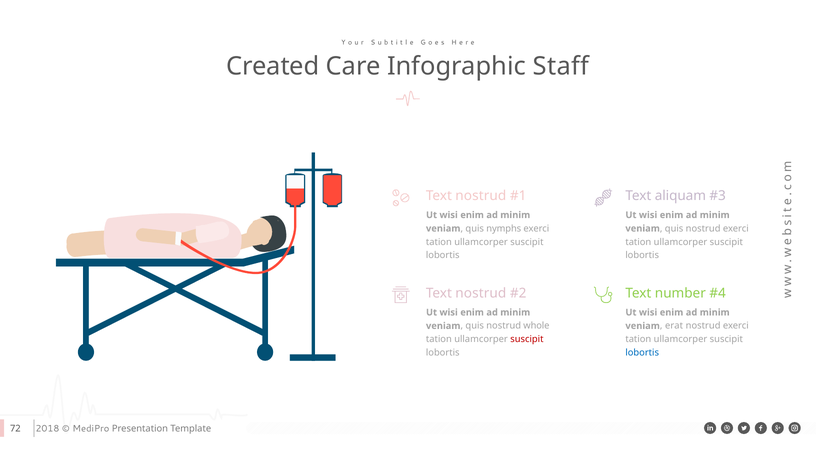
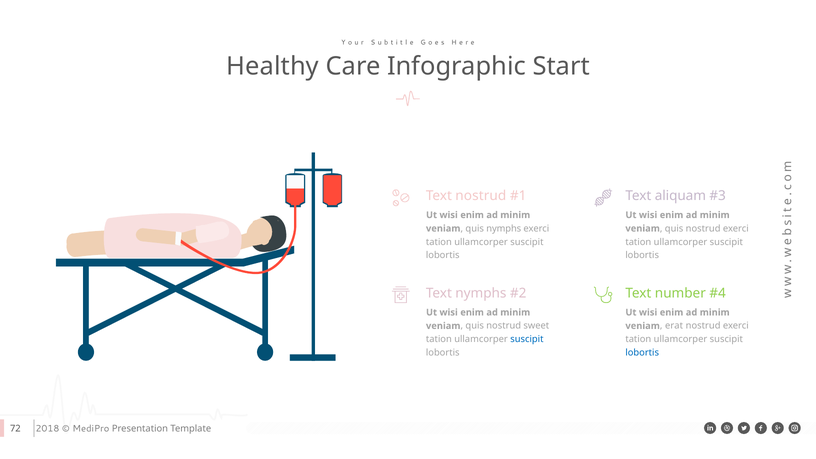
Created: Created -> Healthy
Staff: Staff -> Start
nostrud at (481, 293): nostrud -> nymphs
whole: whole -> sweet
suscipit at (527, 339) colour: red -> blue
